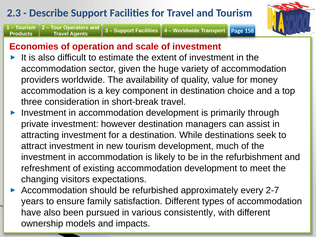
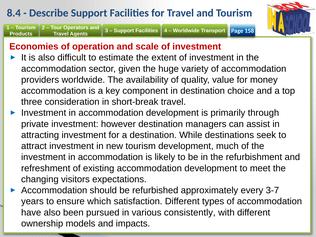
2.3: 2.3 -> 8.4
2-7: 2-7 -> 3-7
family: family -> which
